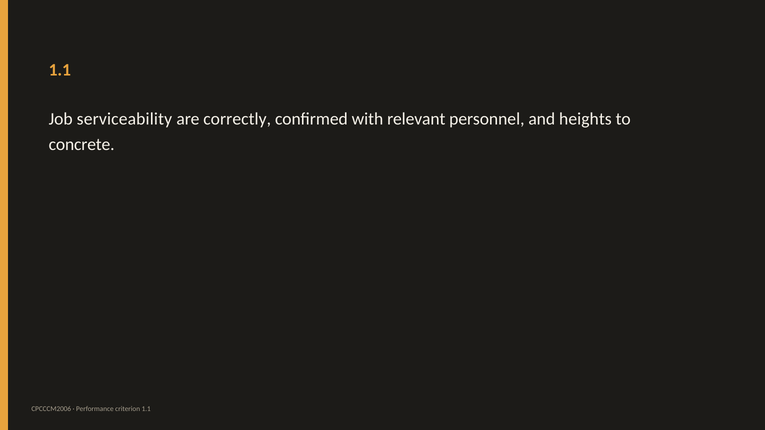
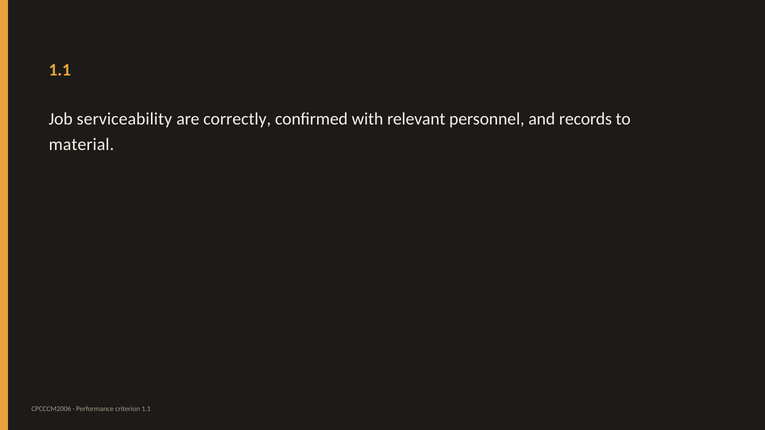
heights: heights -> records
concrete: concrete -> material
